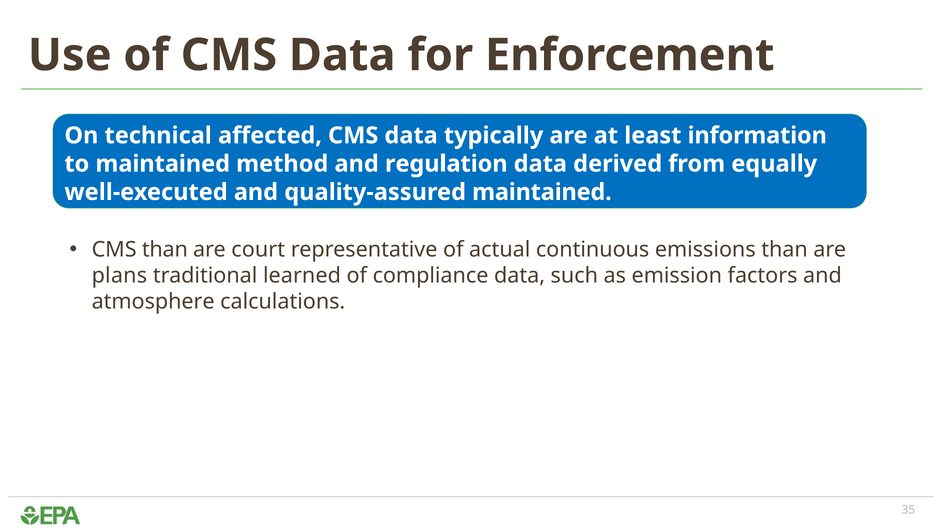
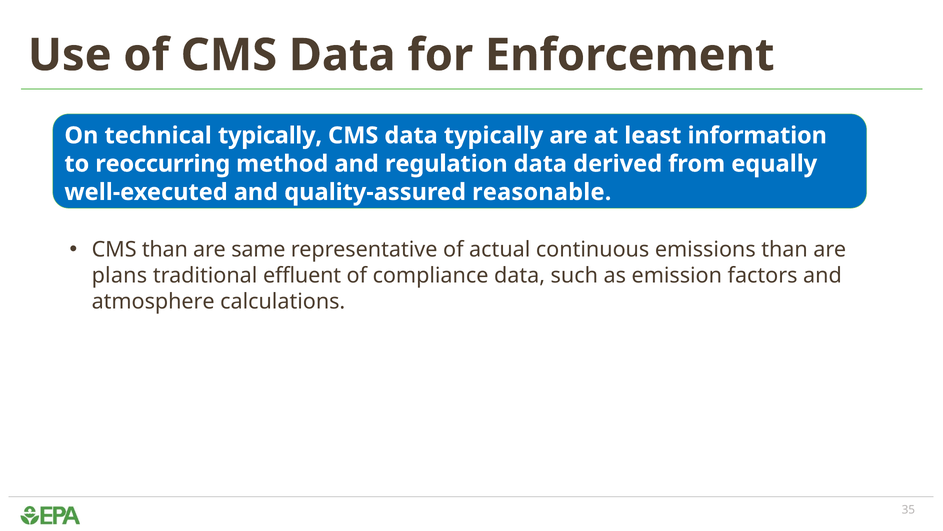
technical affected: affected -> typically
to maintained: maintained -> reoccurring
quality-assured maintained: maintained -> reasonable
court: court -> same
learned: learned -> effluent
